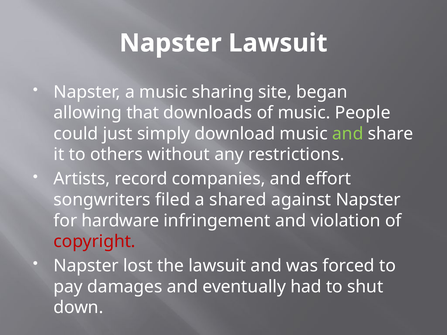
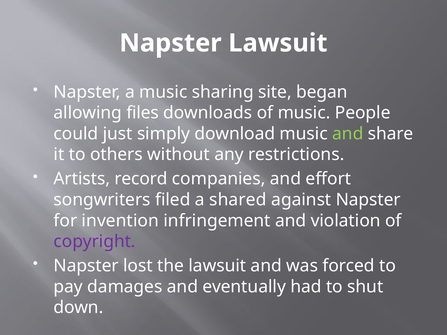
that: that -> files
hardware: hardware -> invention
copyright colour: red -> purple
